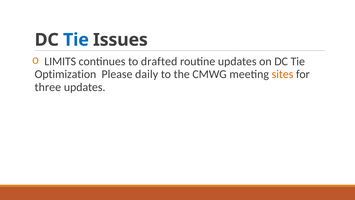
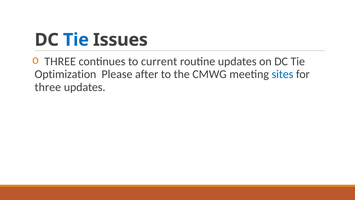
LIMITS at (60, 61): LIMITS -> THREE
drafted: drafted -> current
daily: daily -> after
sites colour: orange -> blue
